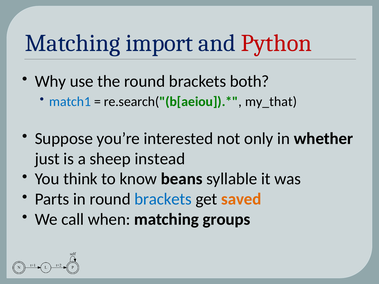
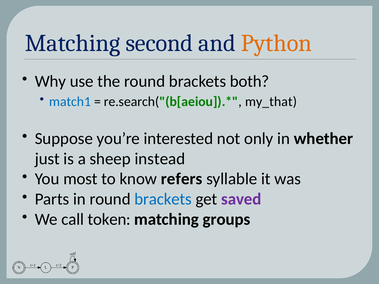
import: import -> second
Python colour: red -> orange
think: think -> most
beans: beans -> refers
saved colour: orange -> purple
when: when -> token
